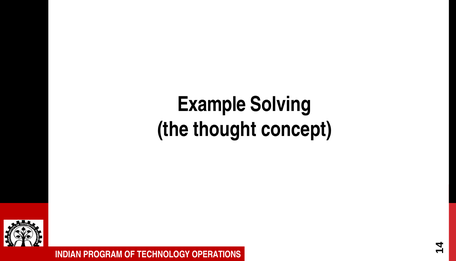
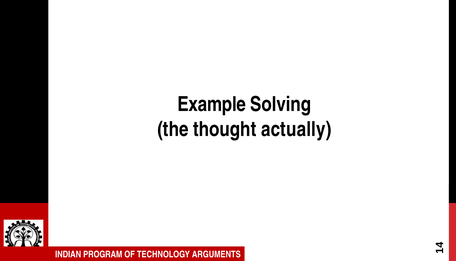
concept: concept -> actually
OPERATIONS: OPERATIONS -> ARGUMENTS
